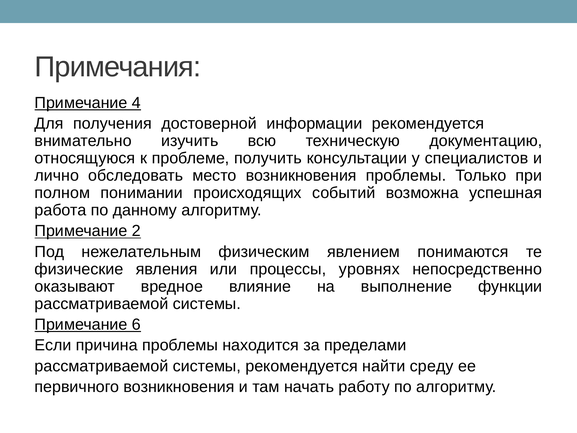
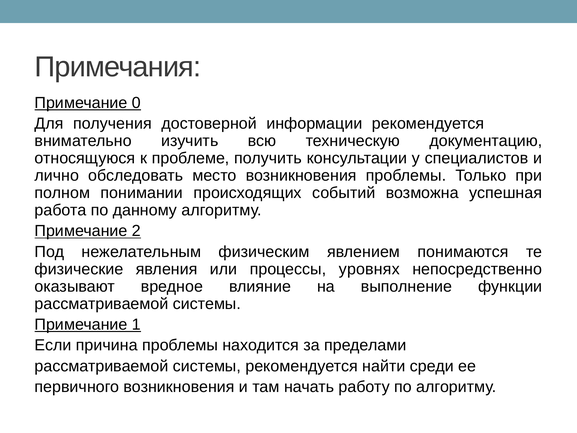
4: 4 -> 0
6: 6 -> 1
среду: среду -> среди
